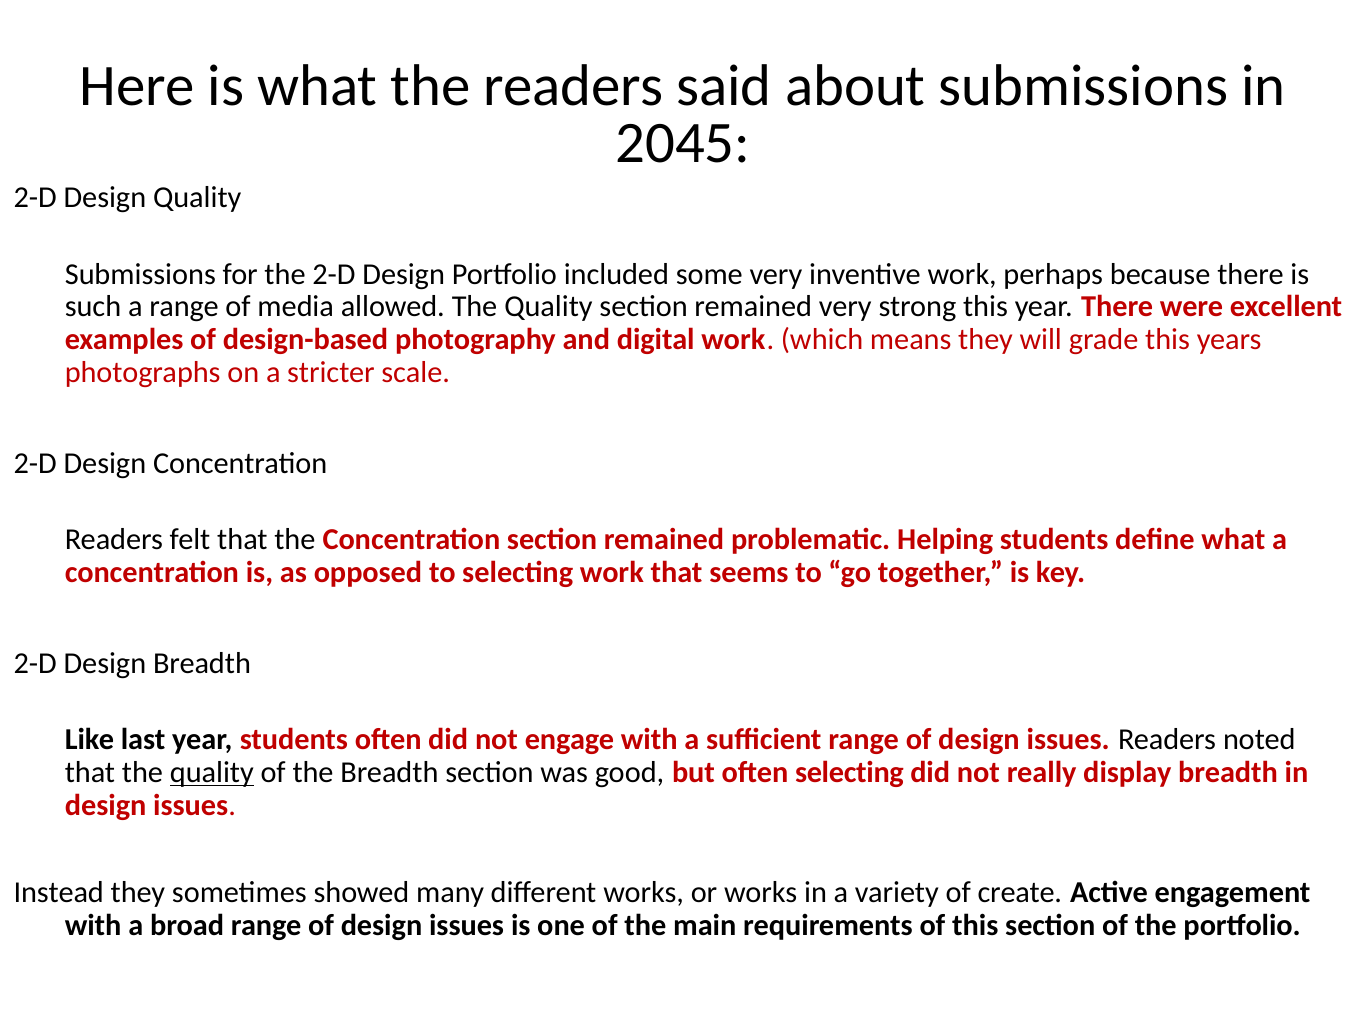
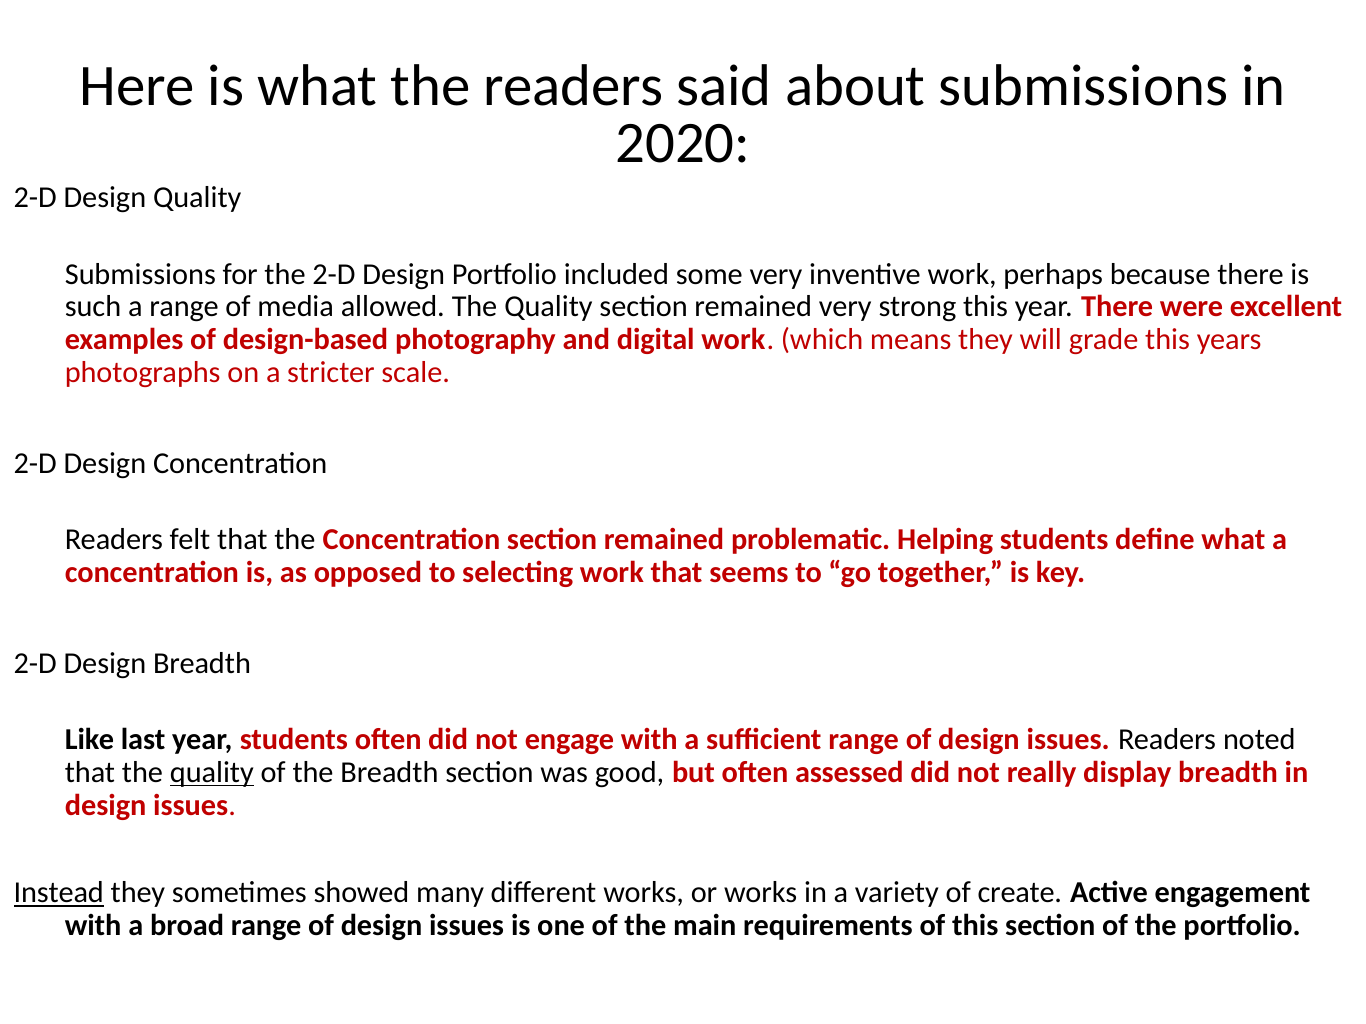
2045: 2045 -> 2020
often selecting: selecting -> assessed
Instead underline: none -> present
